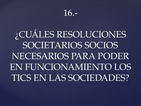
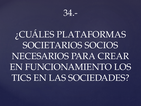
16.-: 16.- -> 34.-
RESOLUCIONES: RESOLUCIONES -> PLATAFORMAS
PODER: PODER -> CREAR
